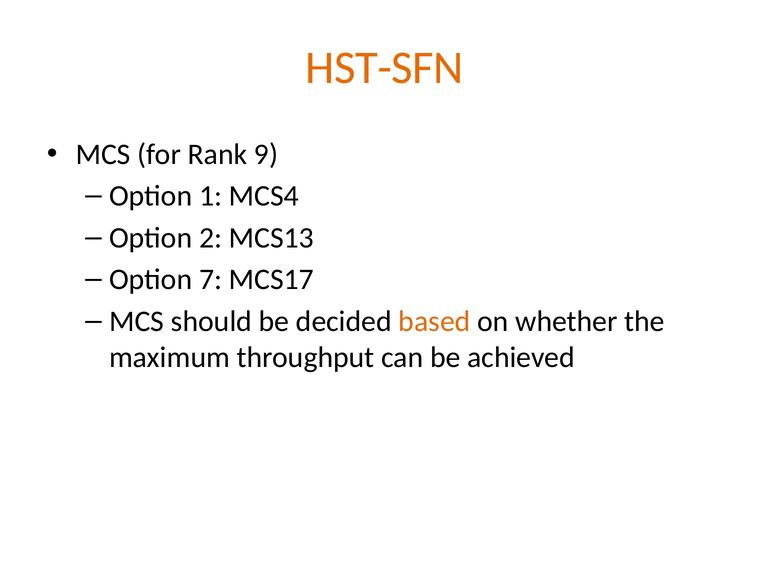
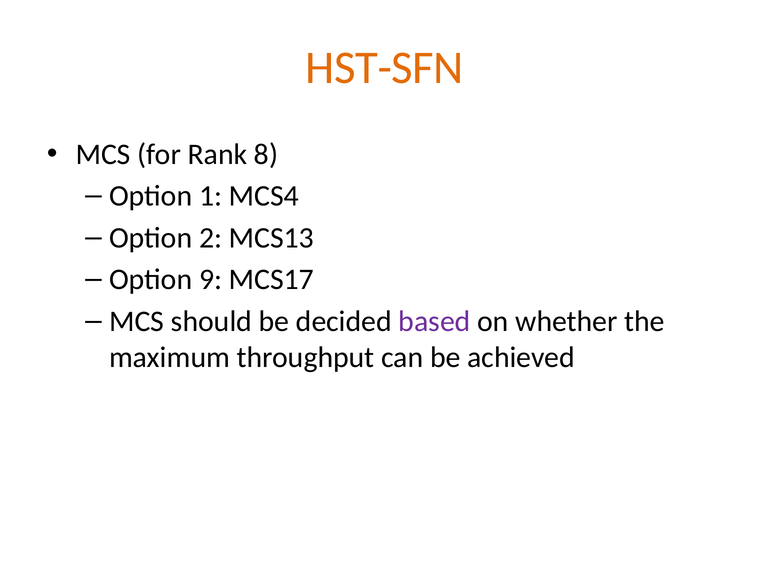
9: 9 -> 8
7: 7 -> 9
based colour: orange -> purple
